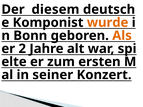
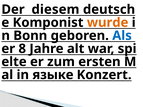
Als colour: orange -> blue
2: 2 -> 8
seiner: seiner -> языке
